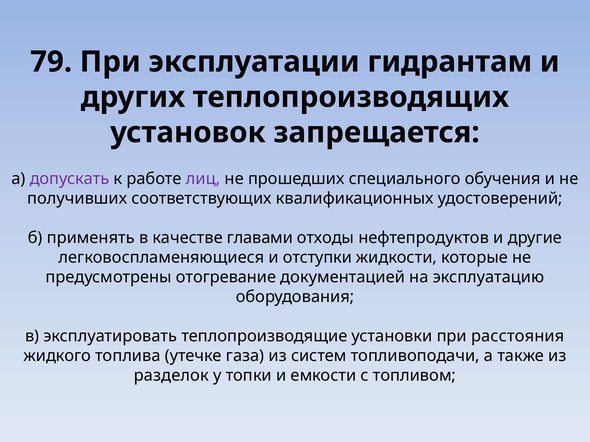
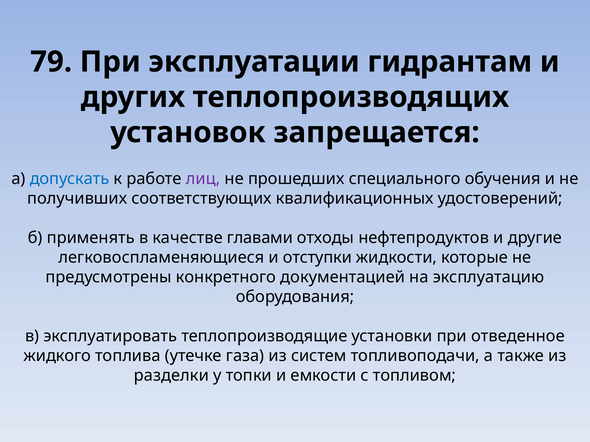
допускать colour: purple -> blue
отогревание: отогревание -> конкретного
расстояния: расстояния -> отведенное
разделок: разделок -> разделки
